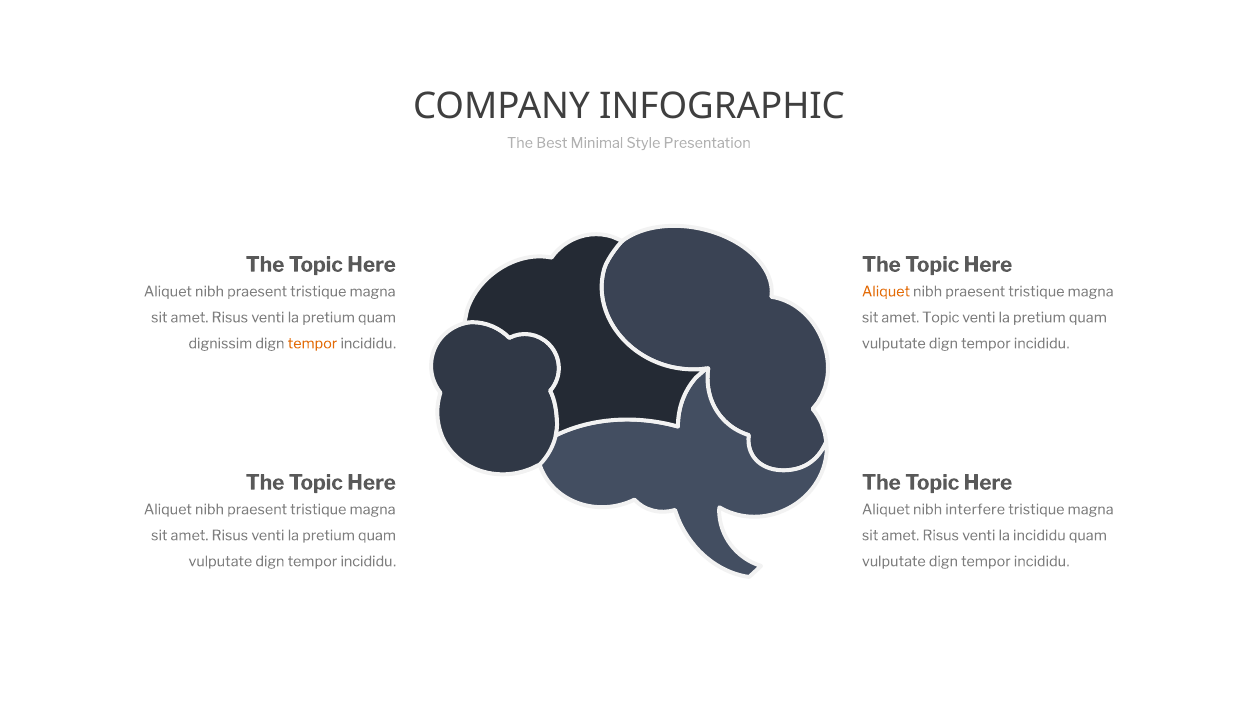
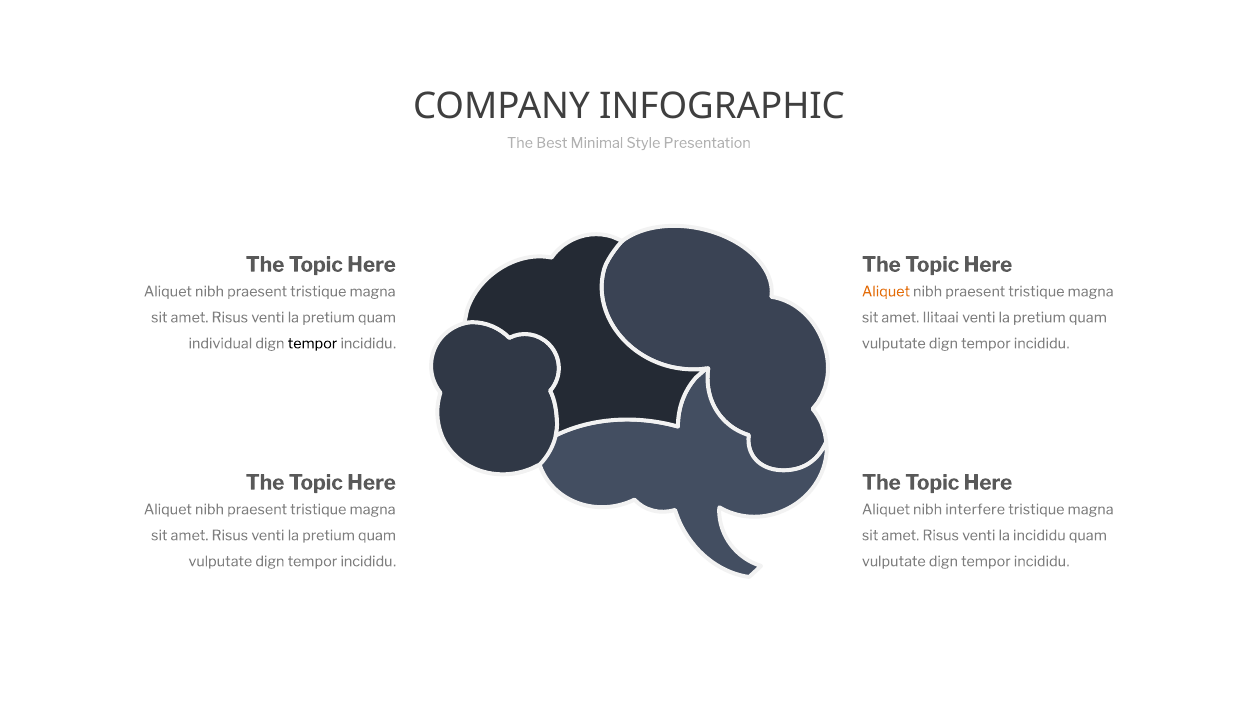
amet Topic: Topic -> Ilitaai
dignissim: dignissim -> individual
tempor at (312, 343) colour: orange -> black
